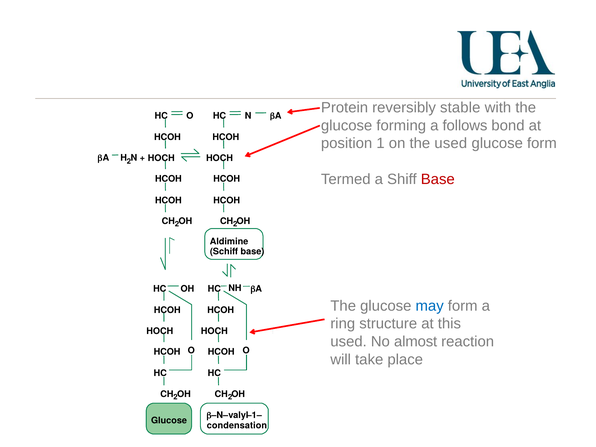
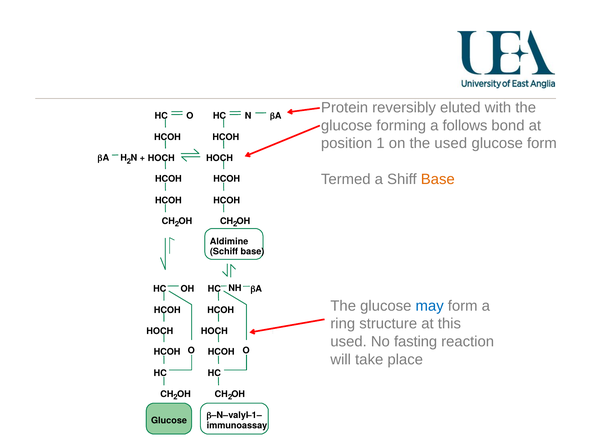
stable: stable -> eluted
Base at (438, 179) colour: red -> orange
almost: almost -> fasting
condensation: condensation -> immunoassay
